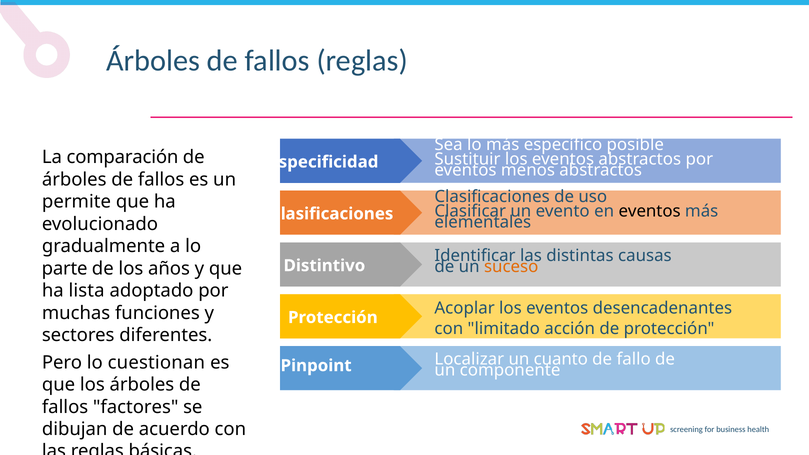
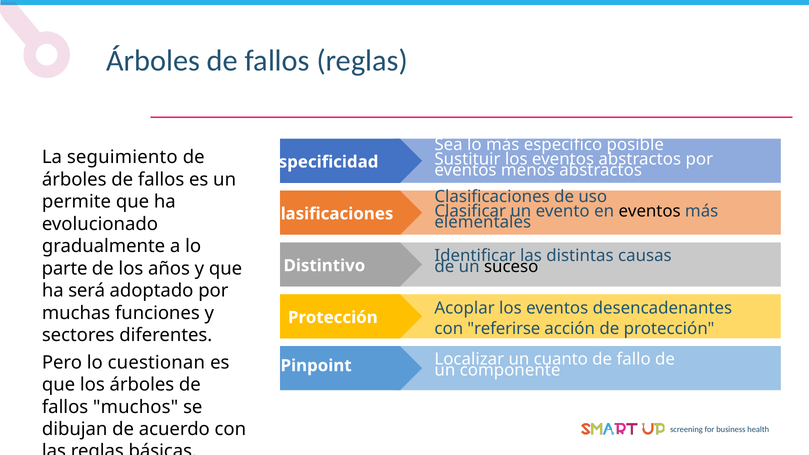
comparación: comparación -> seguimiento
suceso colour: orange -> black
lista: lista -> será
limitado: limitado -> referirse
factores: factores -> muchos
